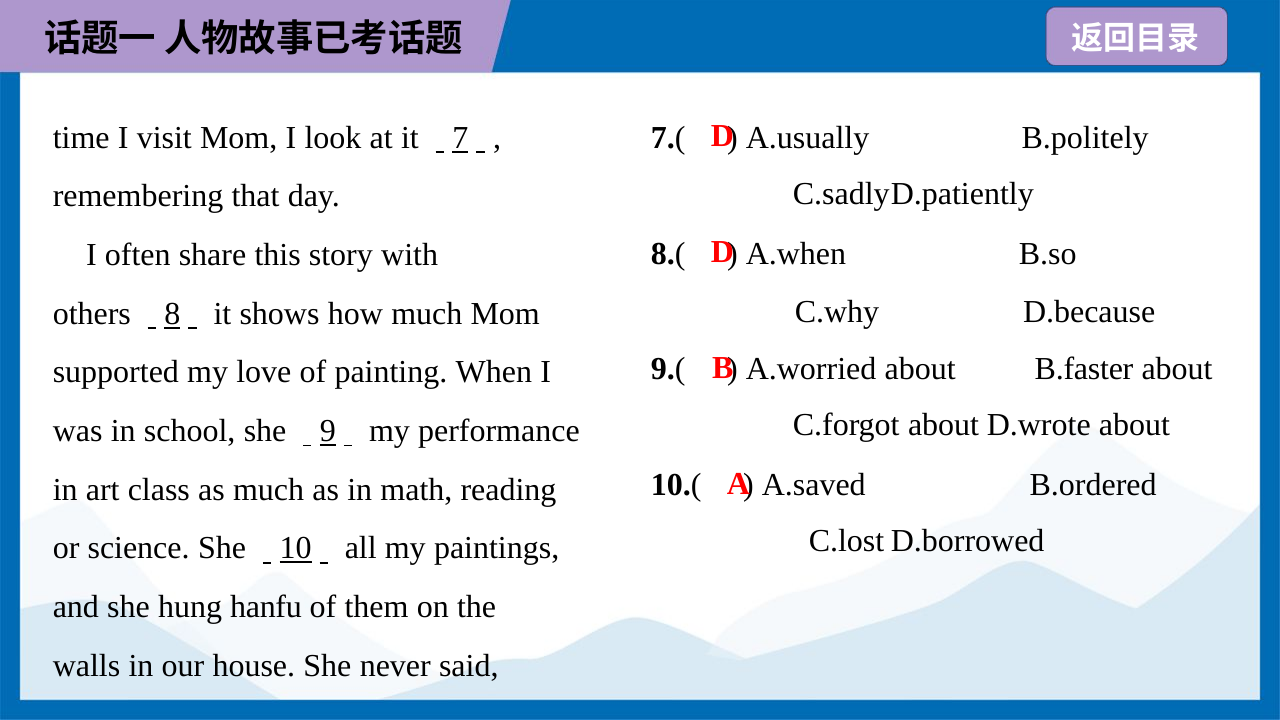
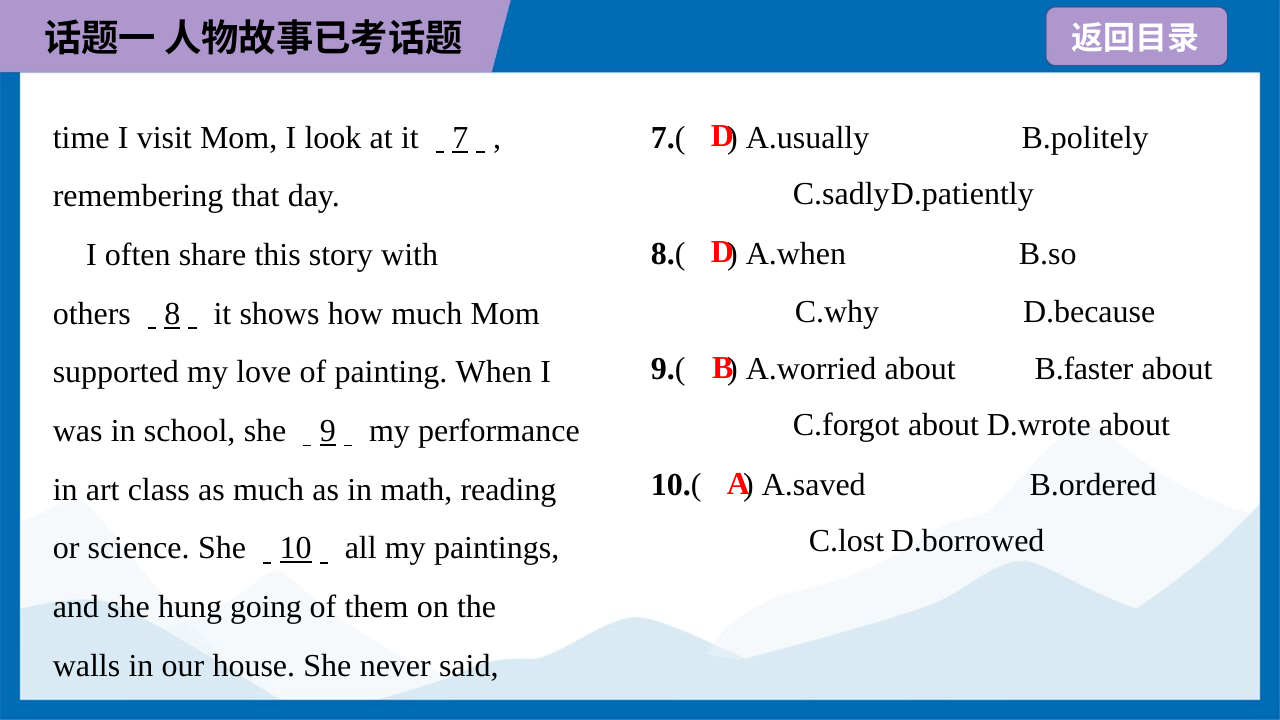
hanfu: hanfu -> going
